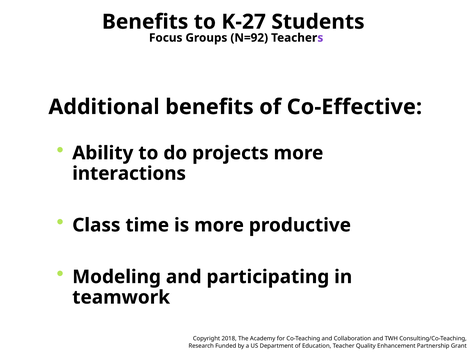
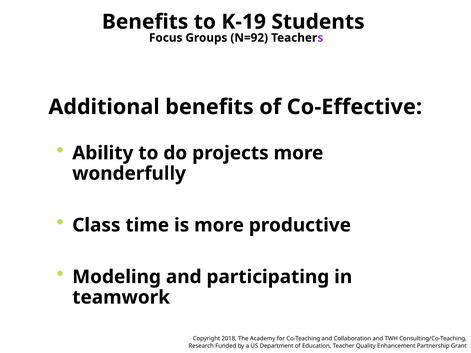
K-27: K-27 -> K-19
interactions: interactions -> wonderfully
